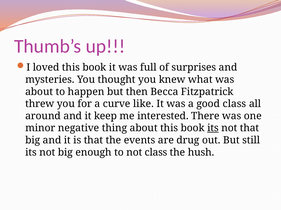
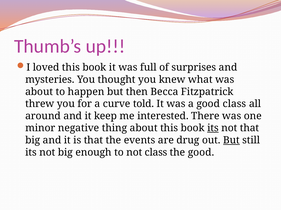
like: like -> told
But at (231, 141) underline: none -> present
the hush: hush -> good
